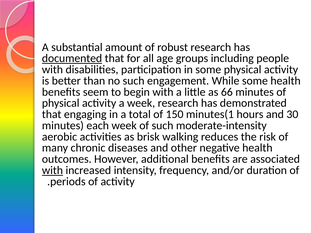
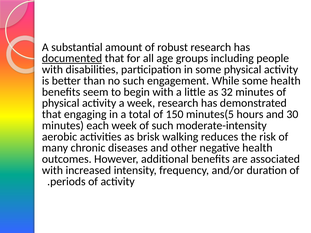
66: 66 -> 32
minutes(1: minutes(1 -> minutes(5
with at (52, 170) underline: present -> none
